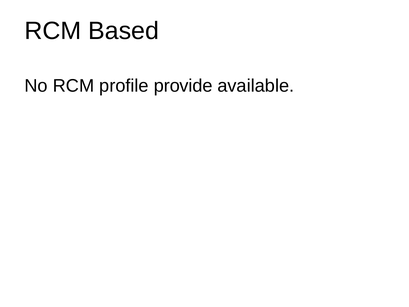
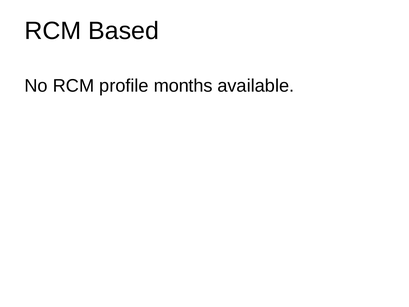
provide: provide -> months
